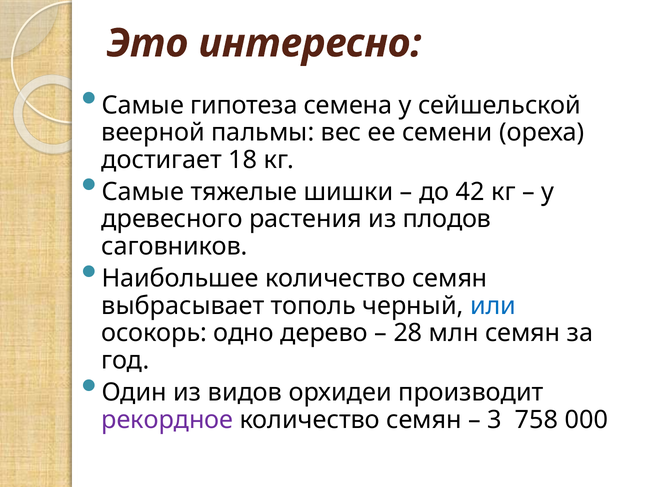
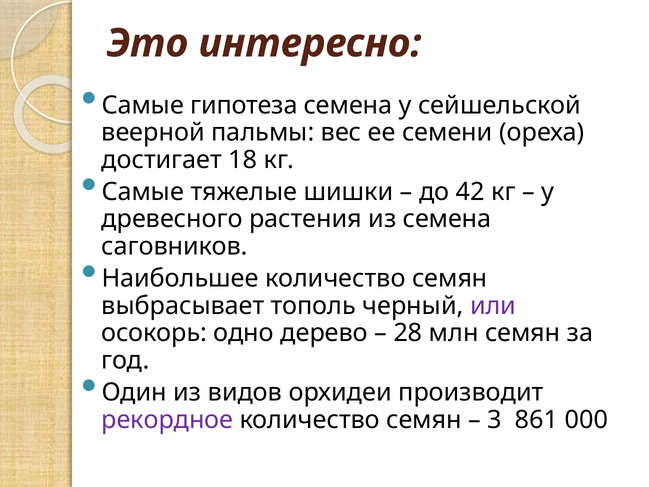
из плодов: плодов -> семена
или colour: blue -> purple
758: 758 -> 861
